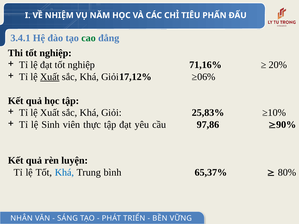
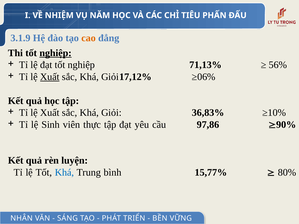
3.4.1: 3.4.1 -> 3.1.9
cao colour: green -> orange
nghiệp at (56, 53) underline: none -> present
71,16%: 71,16% -> 71,13%
20%: 20% -> 56%
25,83%: 25,83% -> 36,83%
65,37%: 65,37% -> 15,77%
